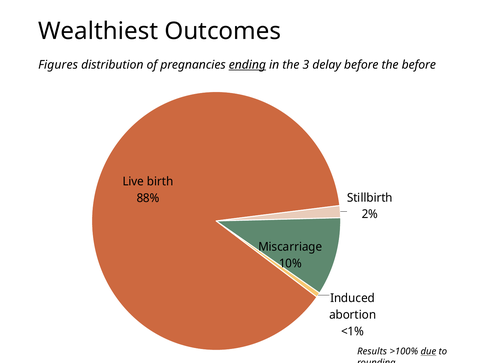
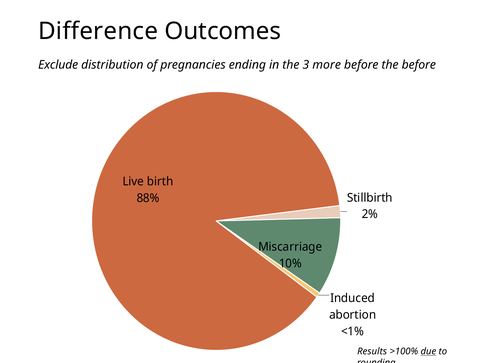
Wealthiest: Wealthiest -> Difference
Figures: Figures -> Exclude
ending underline: present -> none
delay: delay -> more
